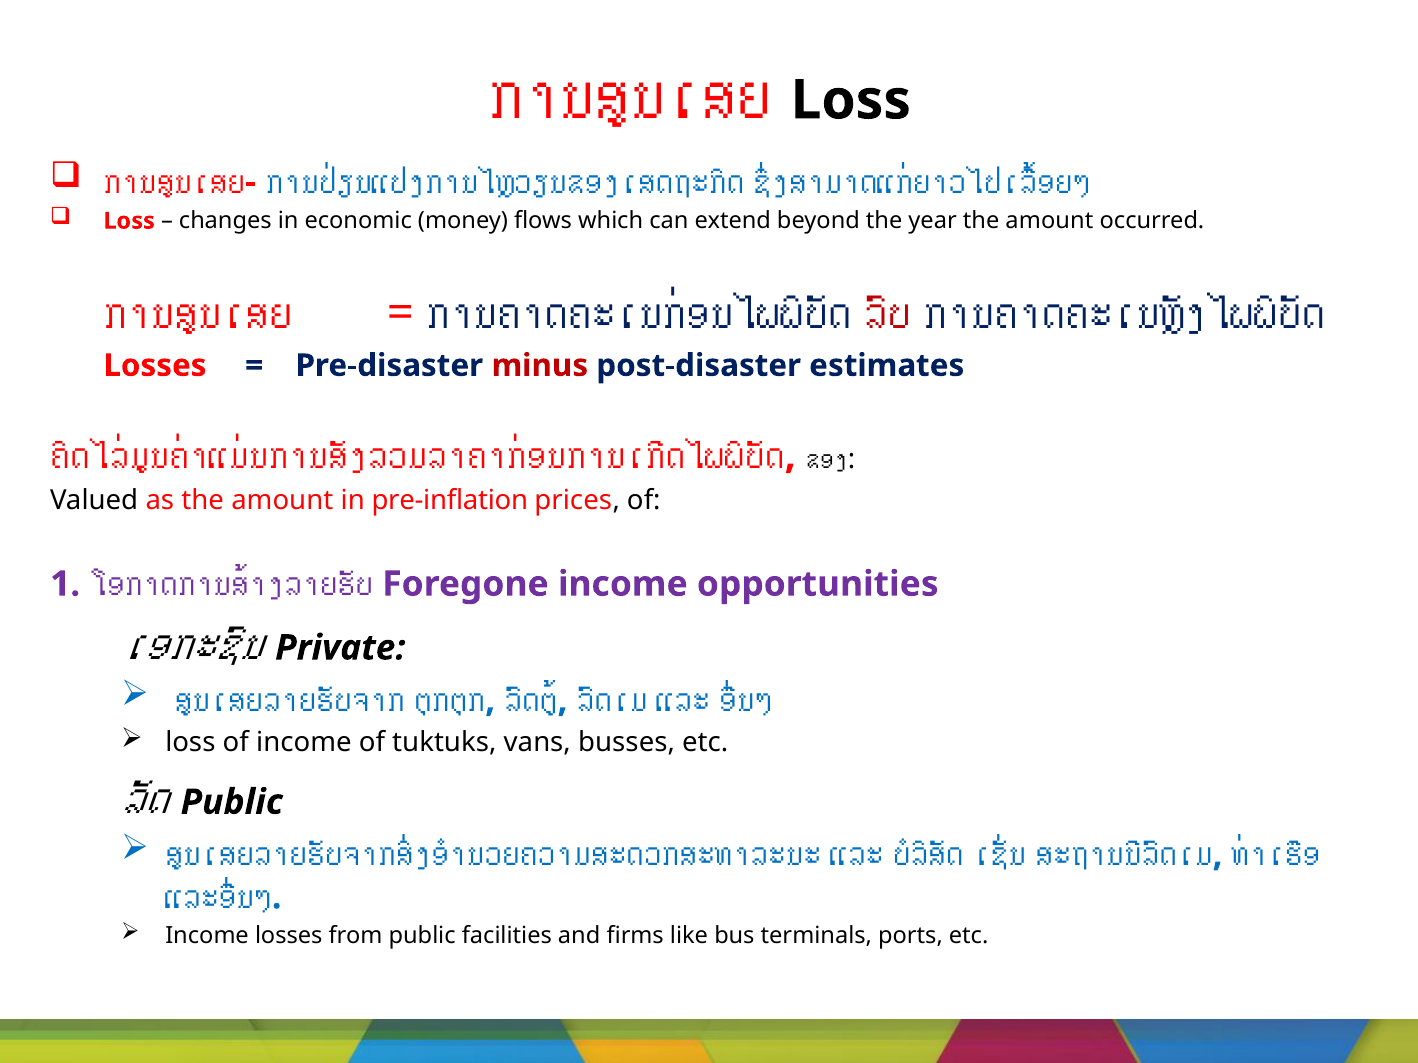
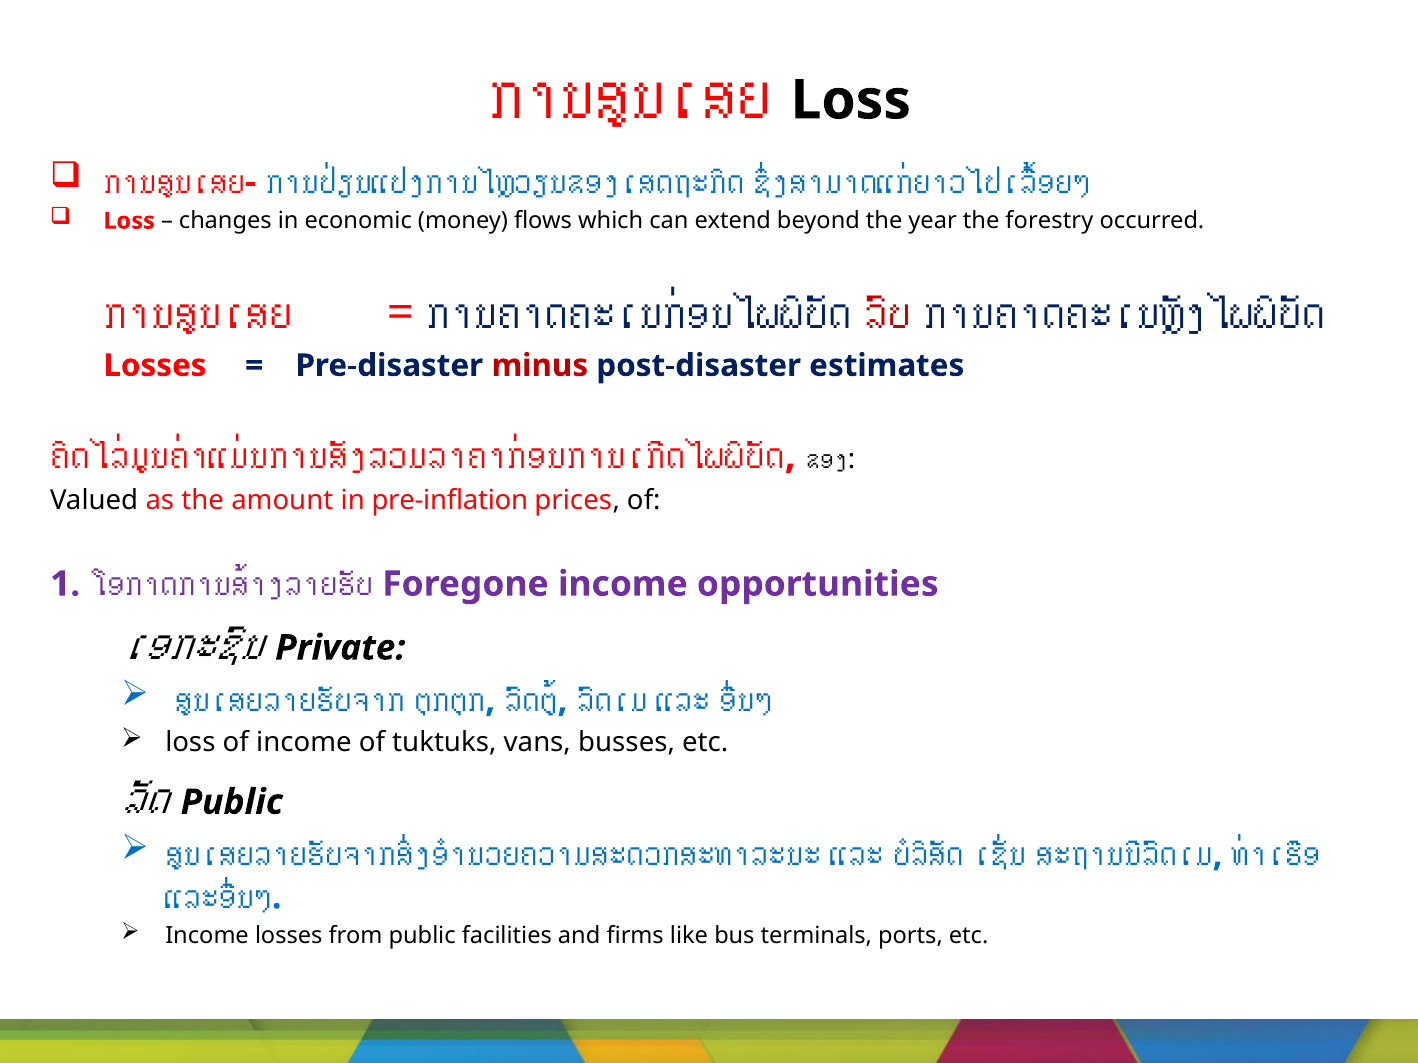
year the amount: amount -> forestry
